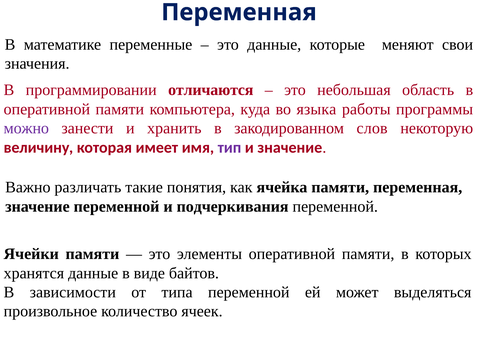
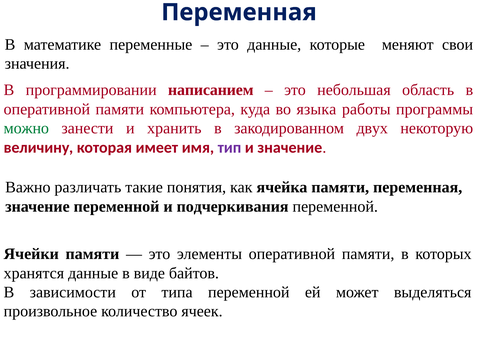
отличаются: отличаются -> написанием
можно colour: purple -> green
слов: слов -> двух
